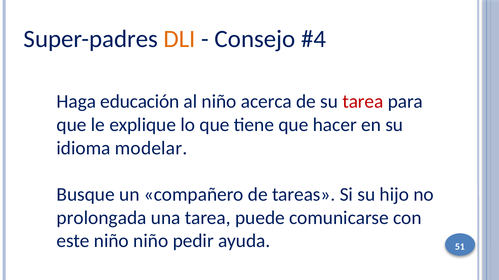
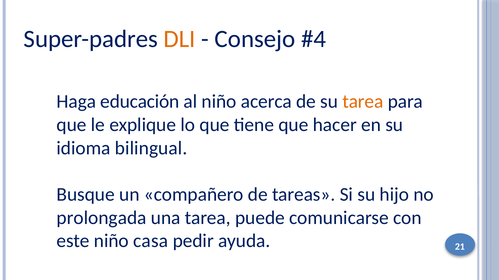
tarea at (363, 102) colour: red -> orange
modelar: modelar -> bilingual
niño niño: niño -> casa
51: 51 -> 21
